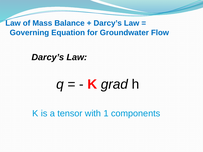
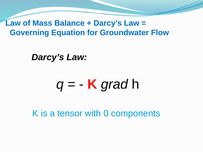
1: 1 -> 0
